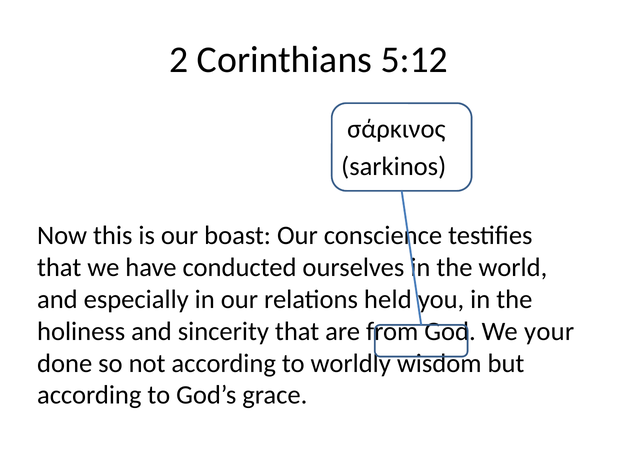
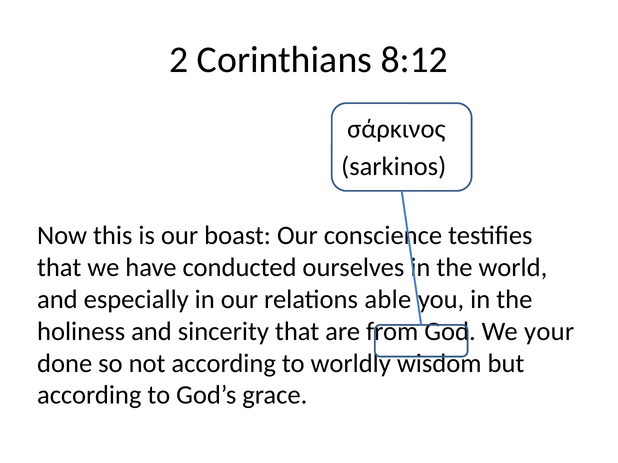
5:12: 5:12 -> 8:12
held: held -> able
